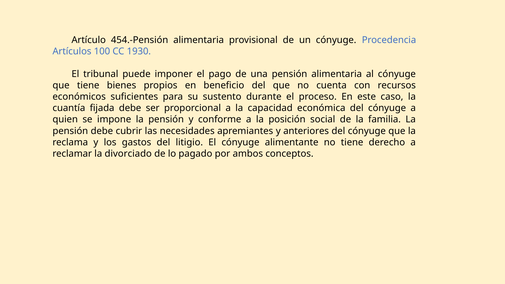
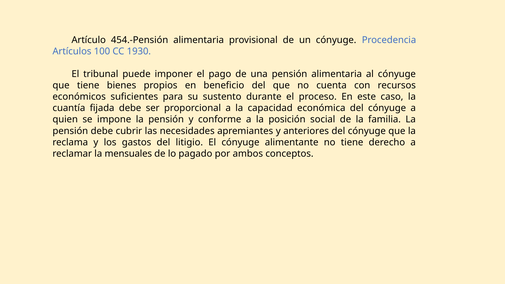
divorciado: divorciado -> mensuales
